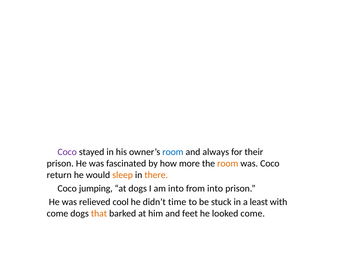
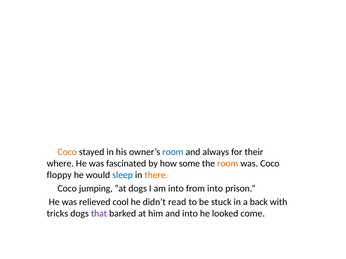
Coco at (67, 152) colour: purple -> orange
prison at (60, 164): prison -> where
more: more -> some
return: return -> floppy
sleep colour: orange -> blue
time: time -> read
least: least -> back
come at (57, 214): come -> tricks
that colour: orange -> purple
and feet: feet -> into
